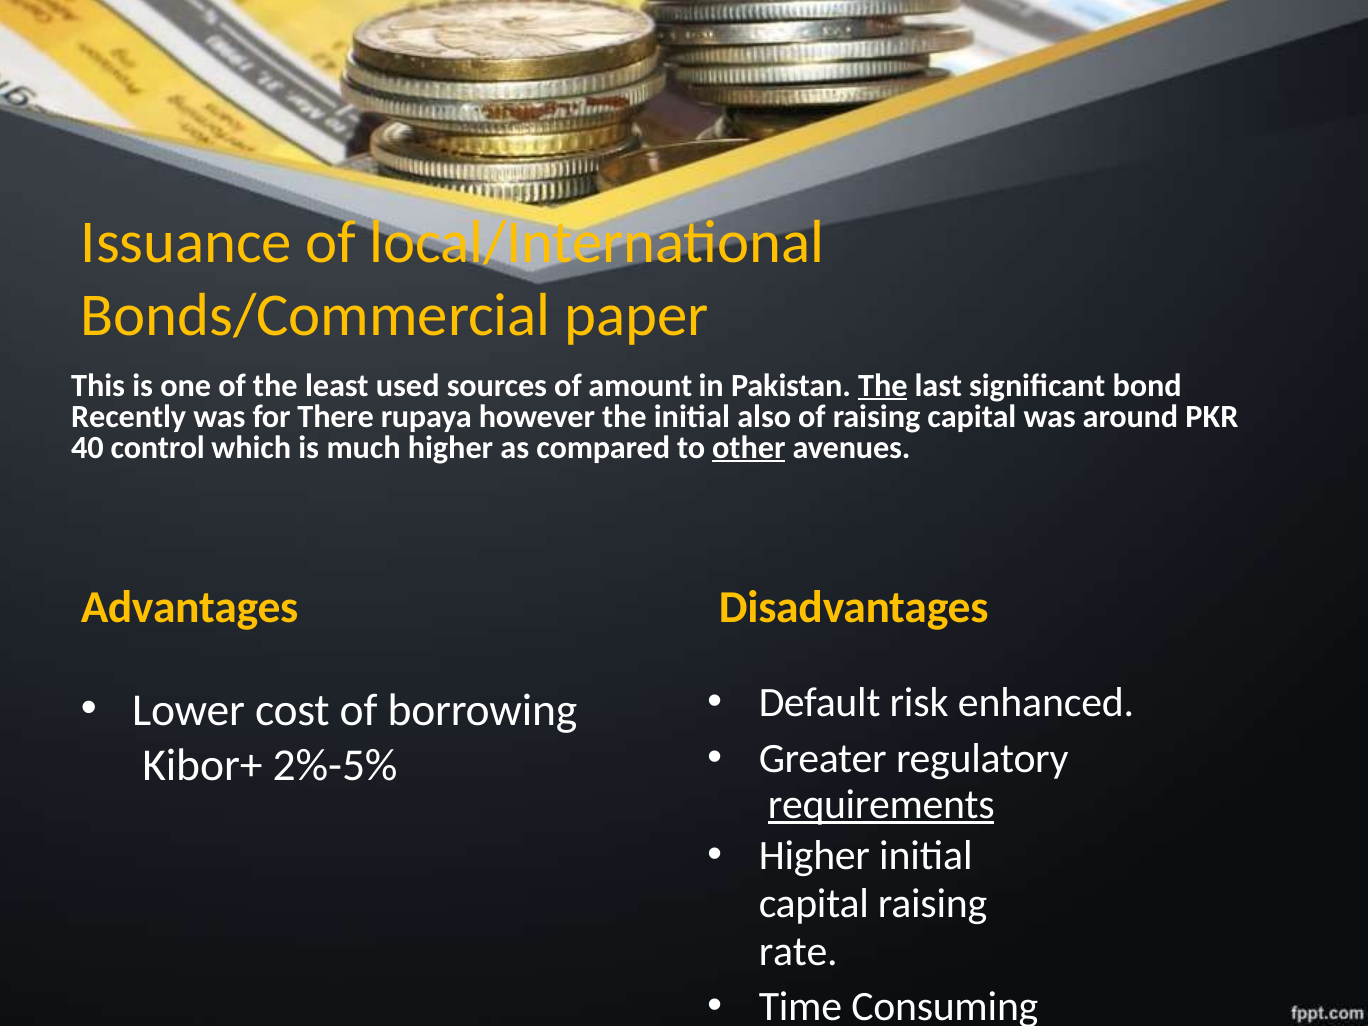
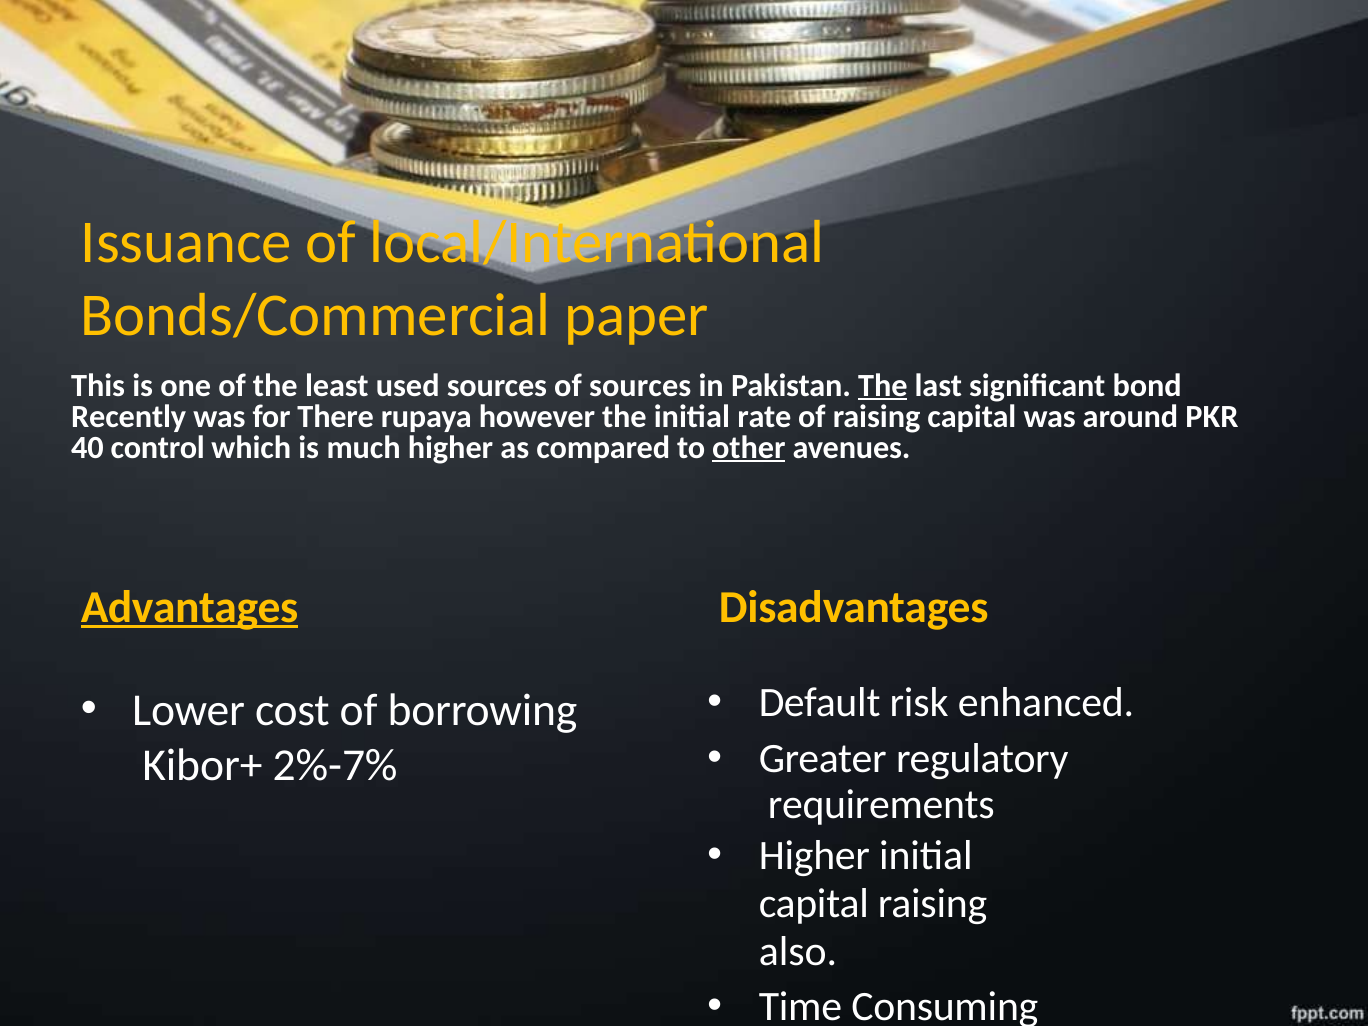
of amount: amount -> sources
also: also -> rate
Advantages underline: none -> present
2%-5%: 2%-5% -> 2%-7%
requirements underline: present -> none
rate: rate -> also
